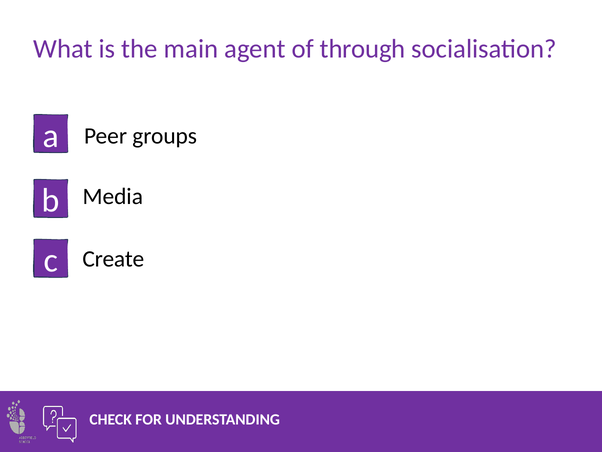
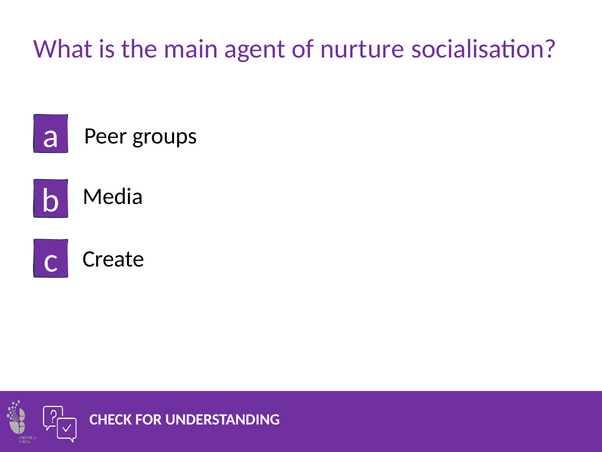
through: through -> nurture
